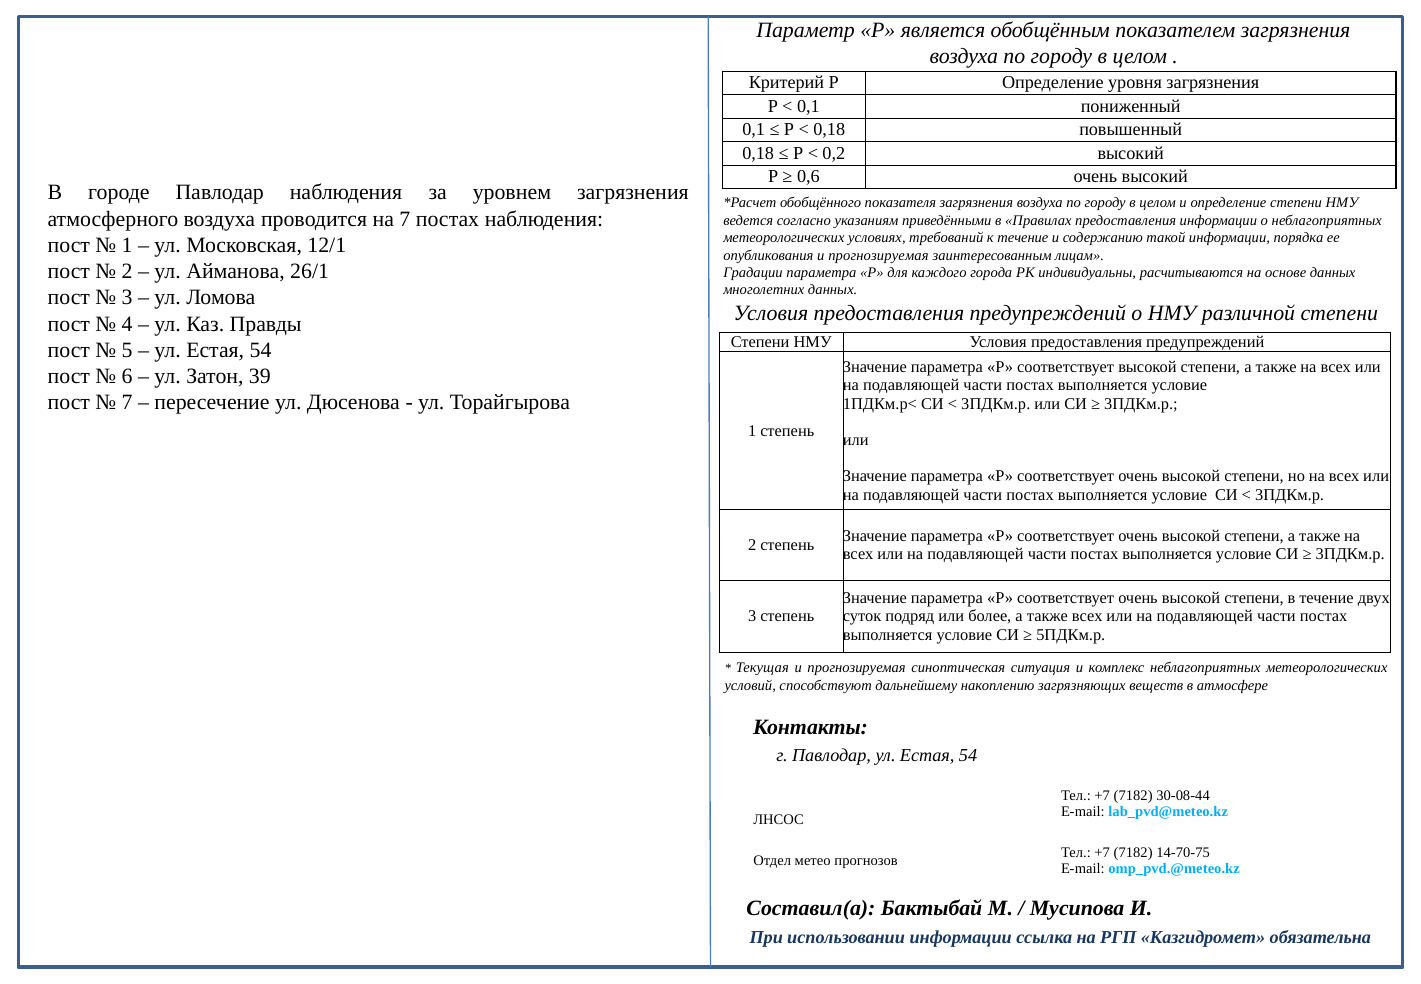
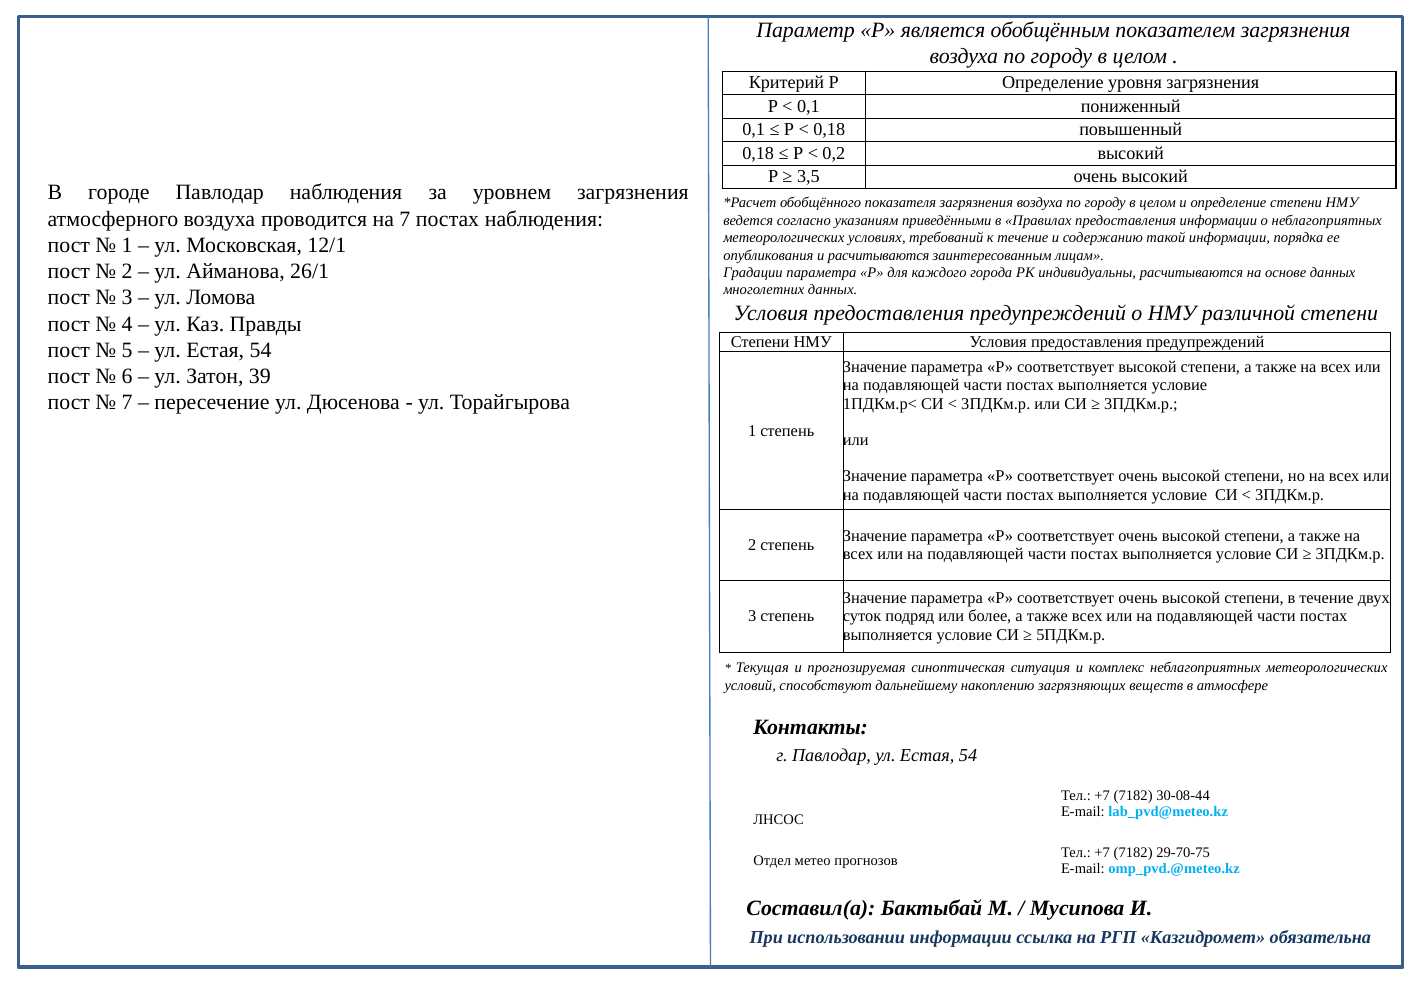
0,6: 0,6 -> 3,5
опубликования и прогнозируемая: прогнозируемая -> расчитываются
14-70-75: 14-70-75 -> 29-70-75
